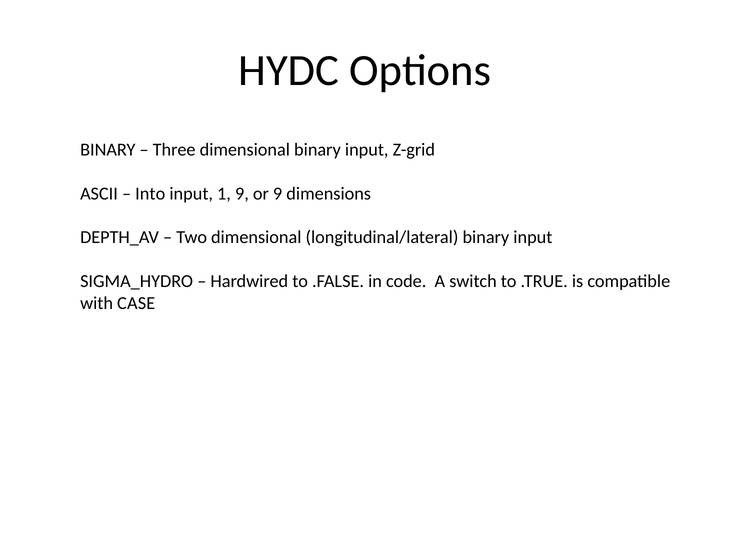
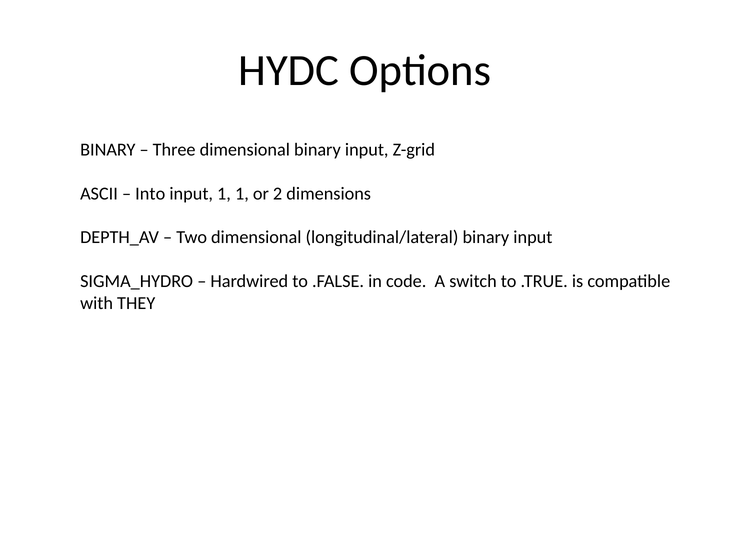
1 9: 9 -> 1
or 9: 9 -> 2
CASE: CASE -> THEY
